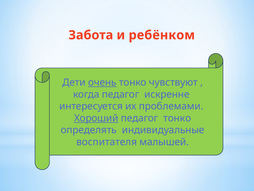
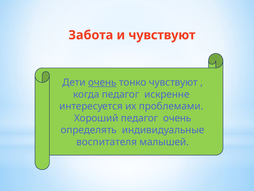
и ребёнком: ребёнком -> чувствуют
Хороший underline: present -> none
педагог тонко: тонко -> очень
